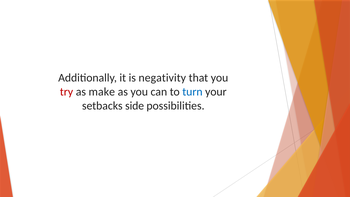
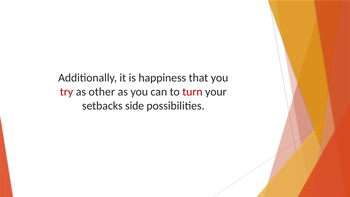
negativity: negativity -> happiness
make: make -> other
turn colour: blue -> red
